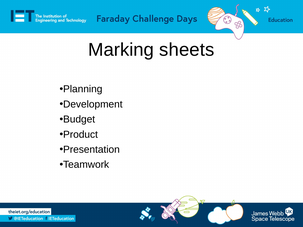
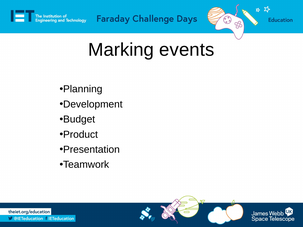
sheets: sheets -> events
